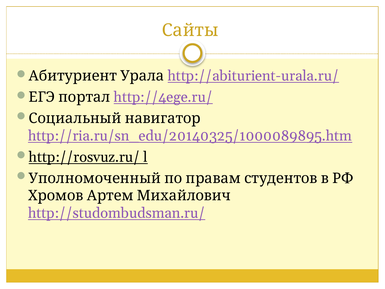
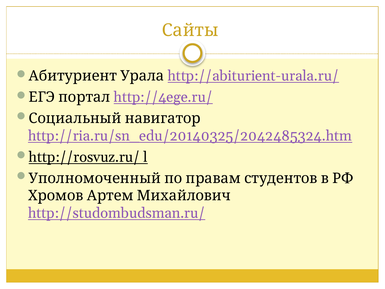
http://ria.ru/sn_edu/20140325/1000089895.htm: http://ria.ru/sn_edu/20140325/1000089895.htm -> http://ria.ru/sn_edu/20140325/2042485324.htm
